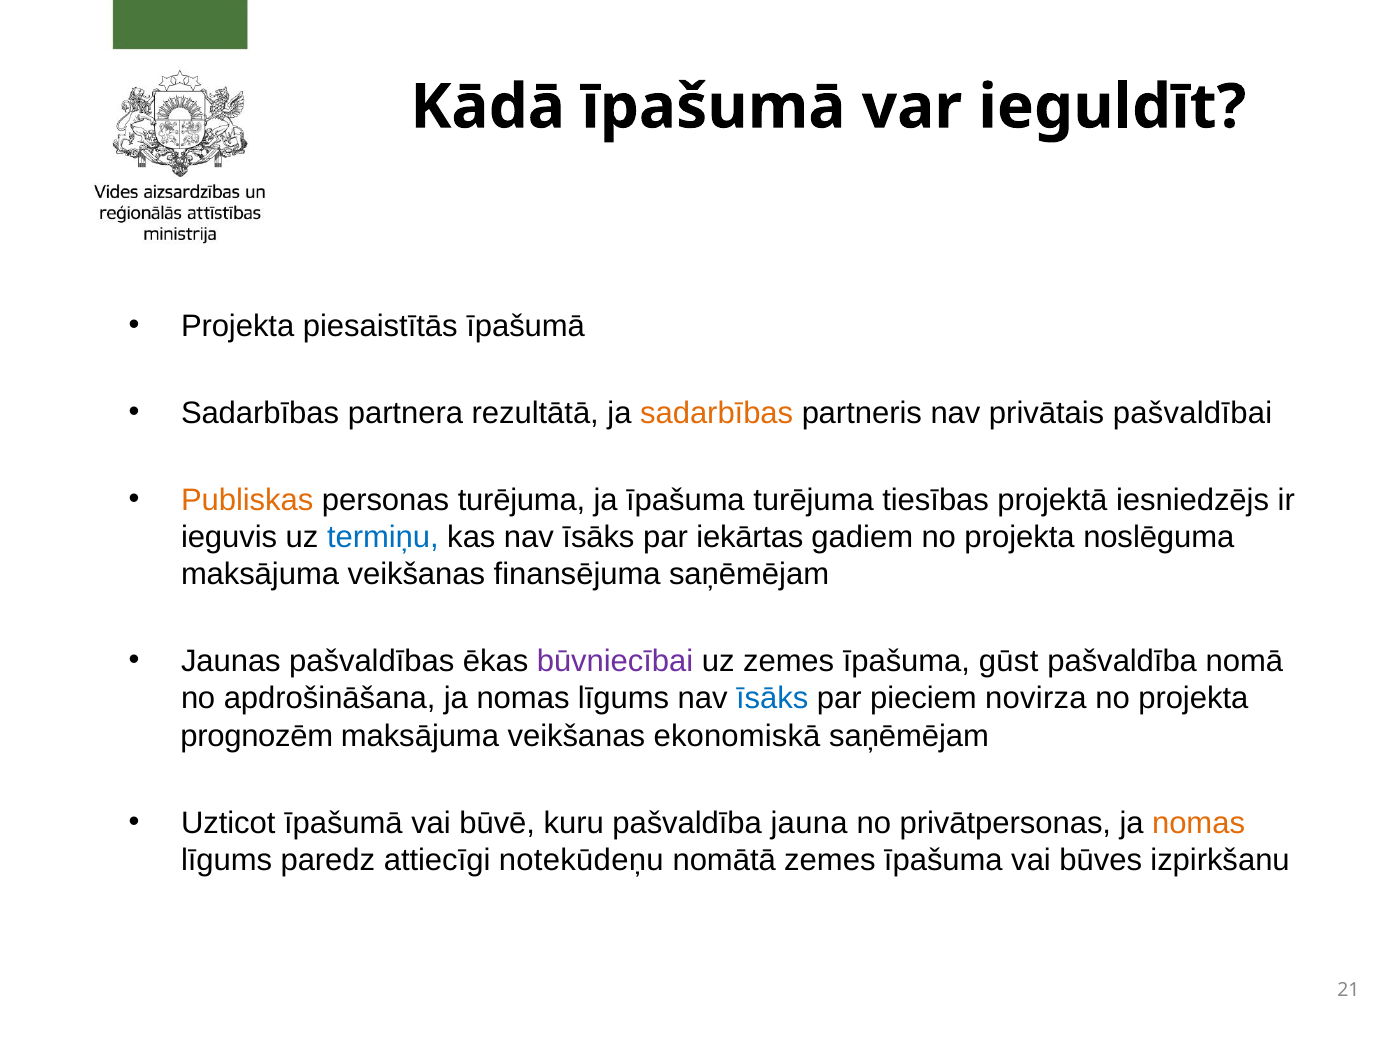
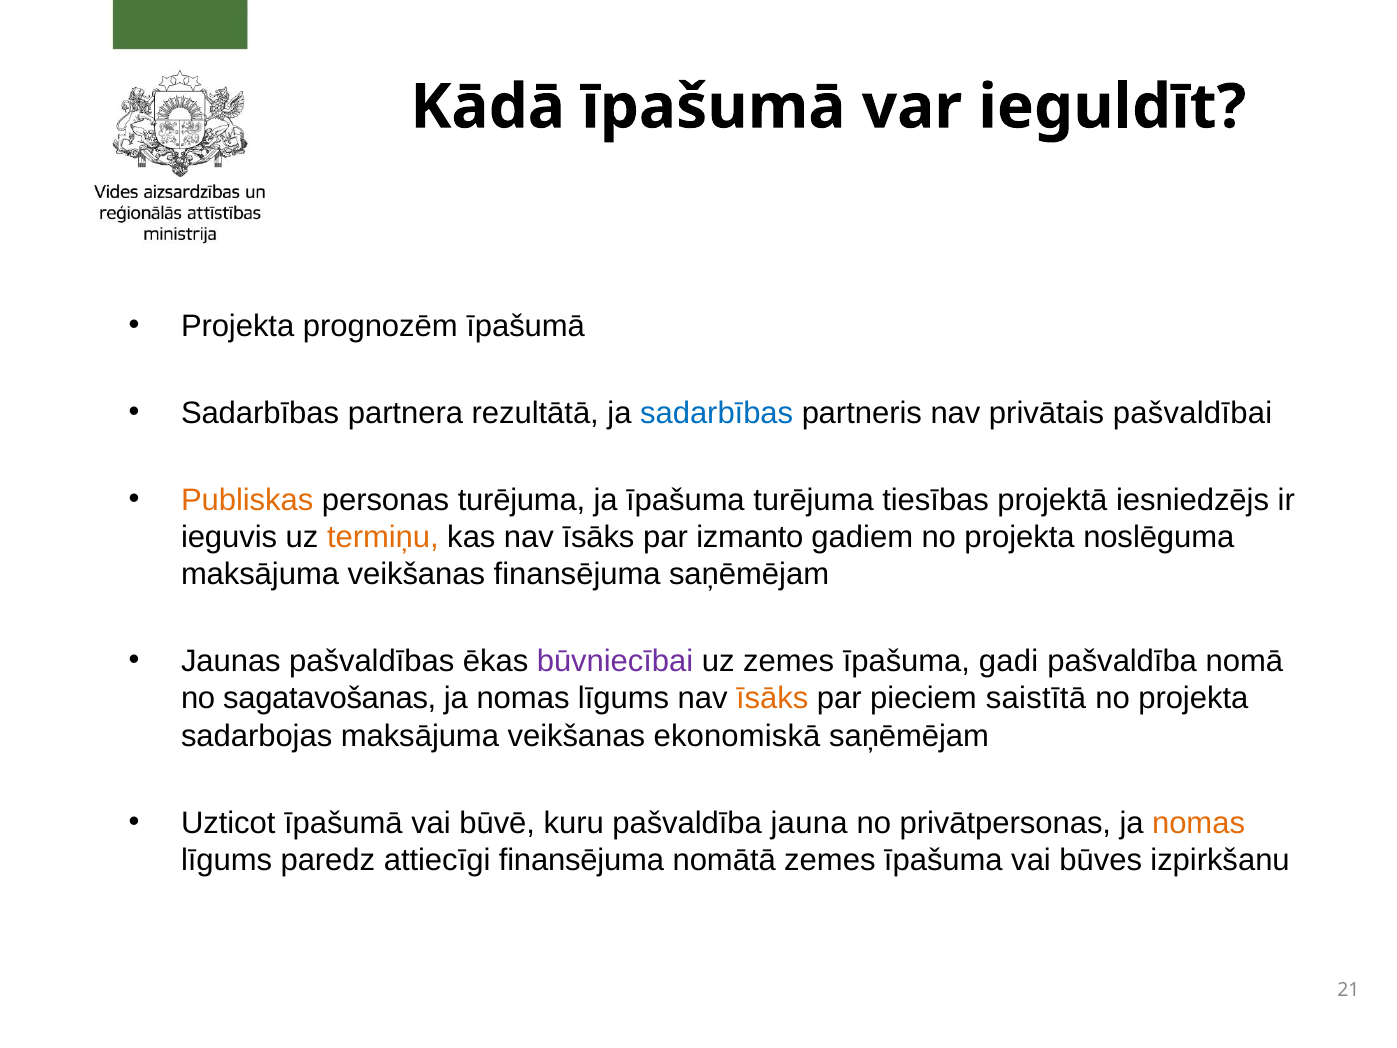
piesaistītās: piesaistītās -> prognozēm
sadarbības at (717, 413) colour: orange -> blue
termiņu colour: blue -> orange
iekārtas: iekārtas -> izmanto
gūst: gūst -> gadi
apdrošināšana: apdrošināšana -> sagatavošanas
īsāks at (772, 698) colour: blue -> orange
novirza: novirza -> saistītā
prognozēm: prognozēm -> sadarbojas
attiecīgi notekūdeņu: notekūdeņu -> finansējuma
